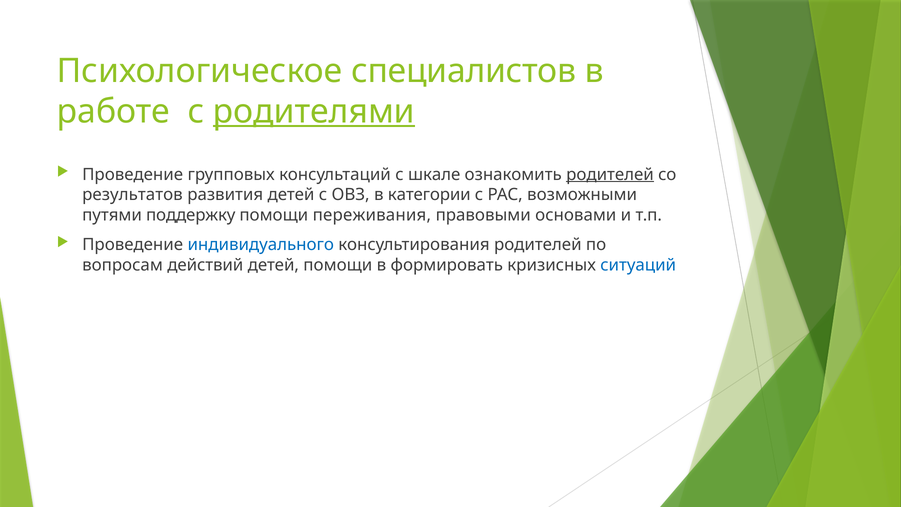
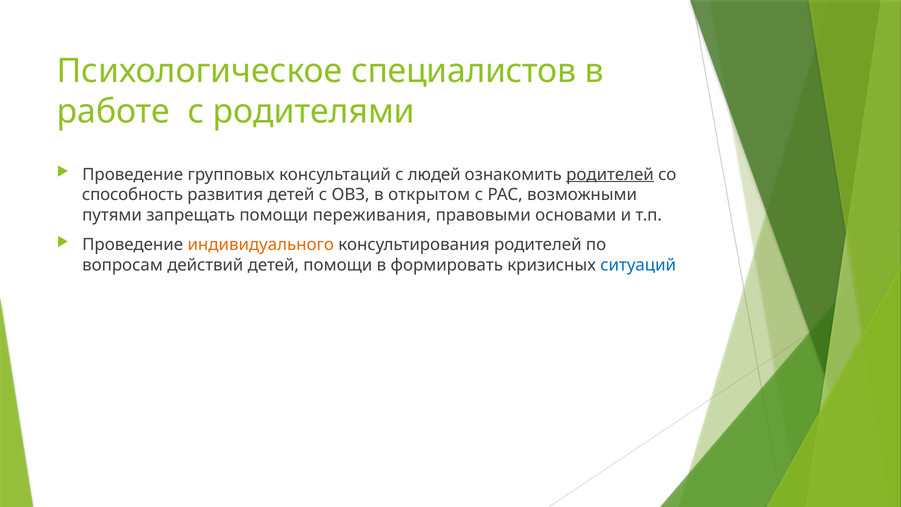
родителями underline: present -> none
шкале: шкале -> людей
результатов: результатов -> способность
категории: категории -> открытом
поддержку: поддержку -> запрещать
индивидуального colour: blue -> orange
